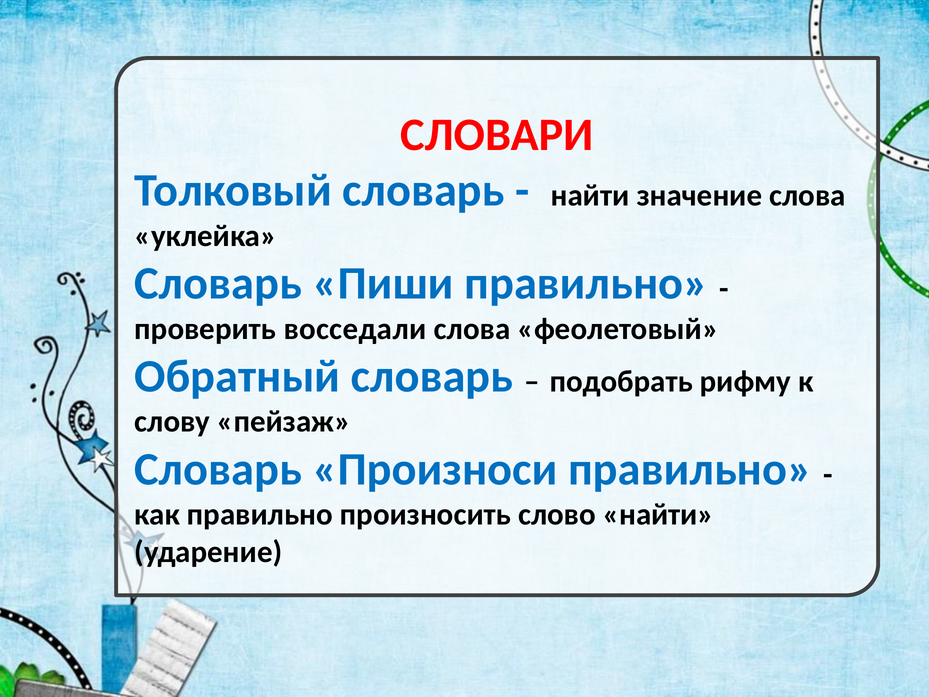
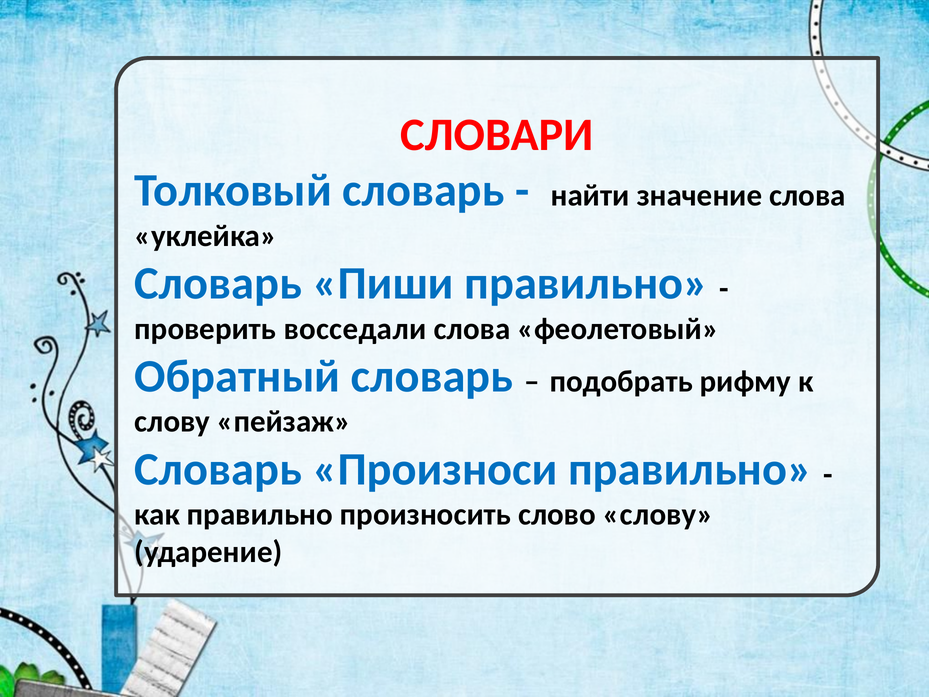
слово найти: найти -> слову
